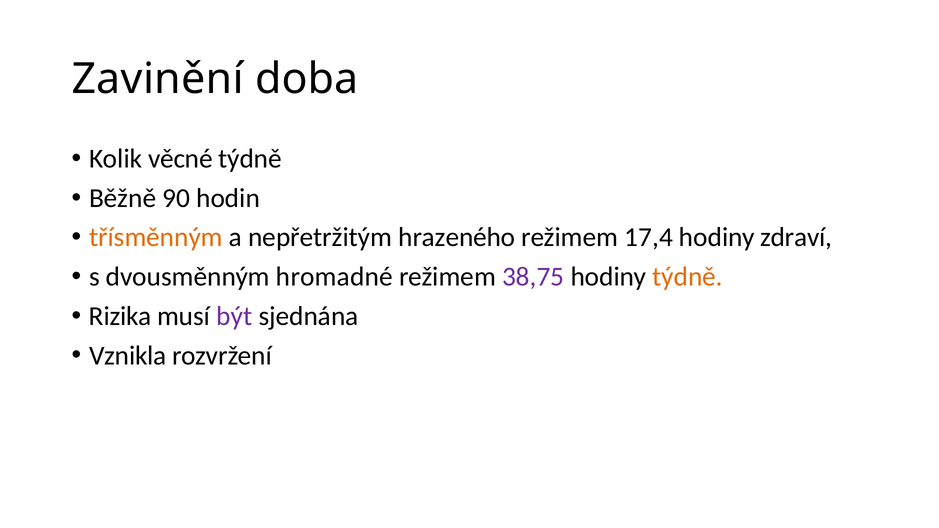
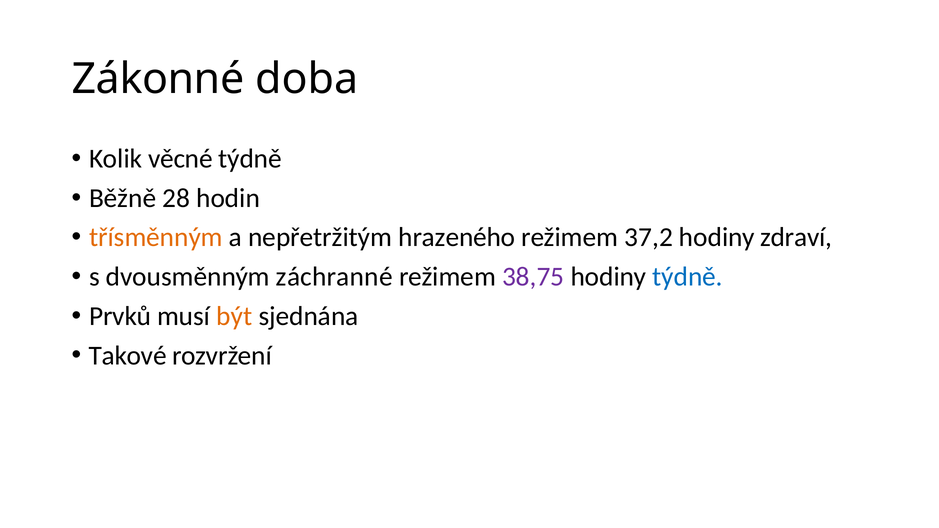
Zavinění: Zavinění -> Zákonné
90: 90 -> 28
17,4: 17,4 -> 37,2
hromadné: hromadné -> záchranné
týdně at (688, 277) colour: orange -> blue
Rizika: Rizika -> Prvků
být colour: purple -> orange
Vznikla: Vznikla -> Takové
